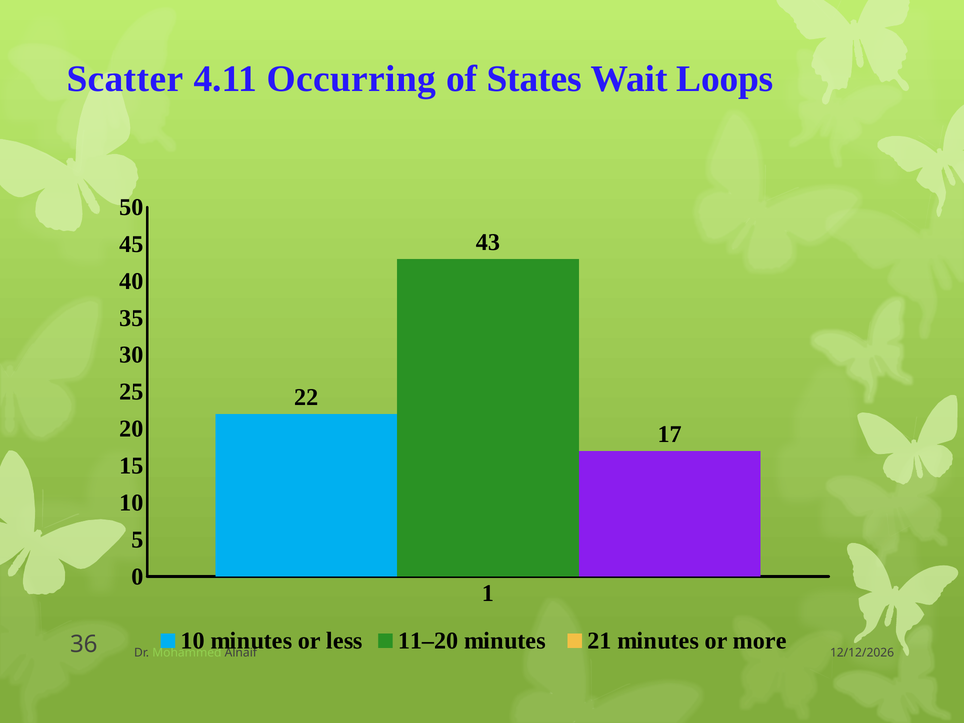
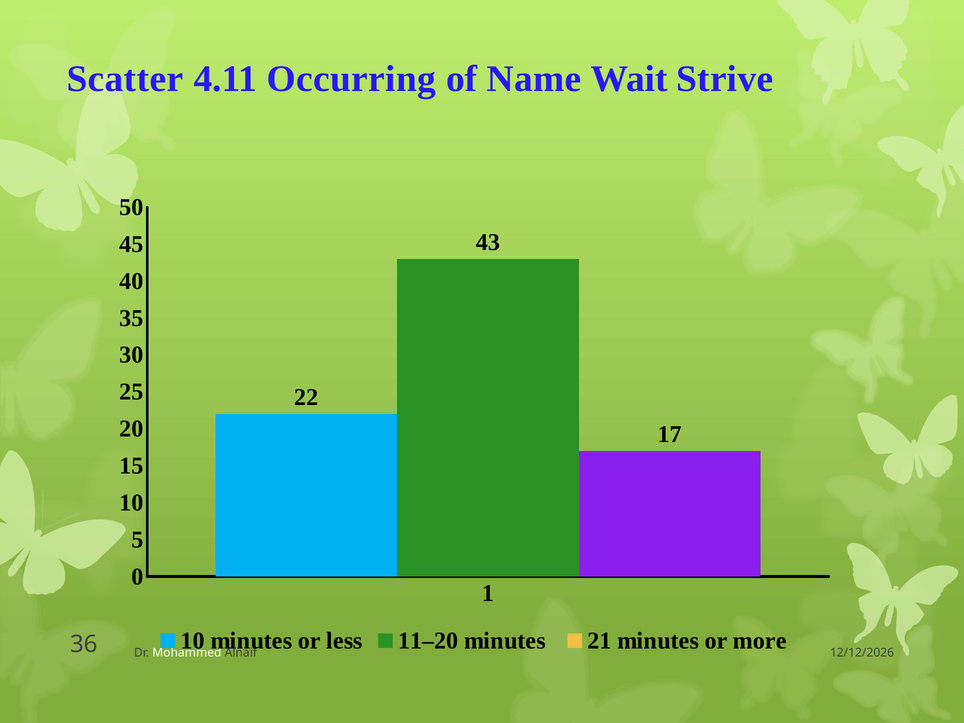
States: States -> Name
Loops: Loops -> Strive
Mohammed colour: light green -> white
